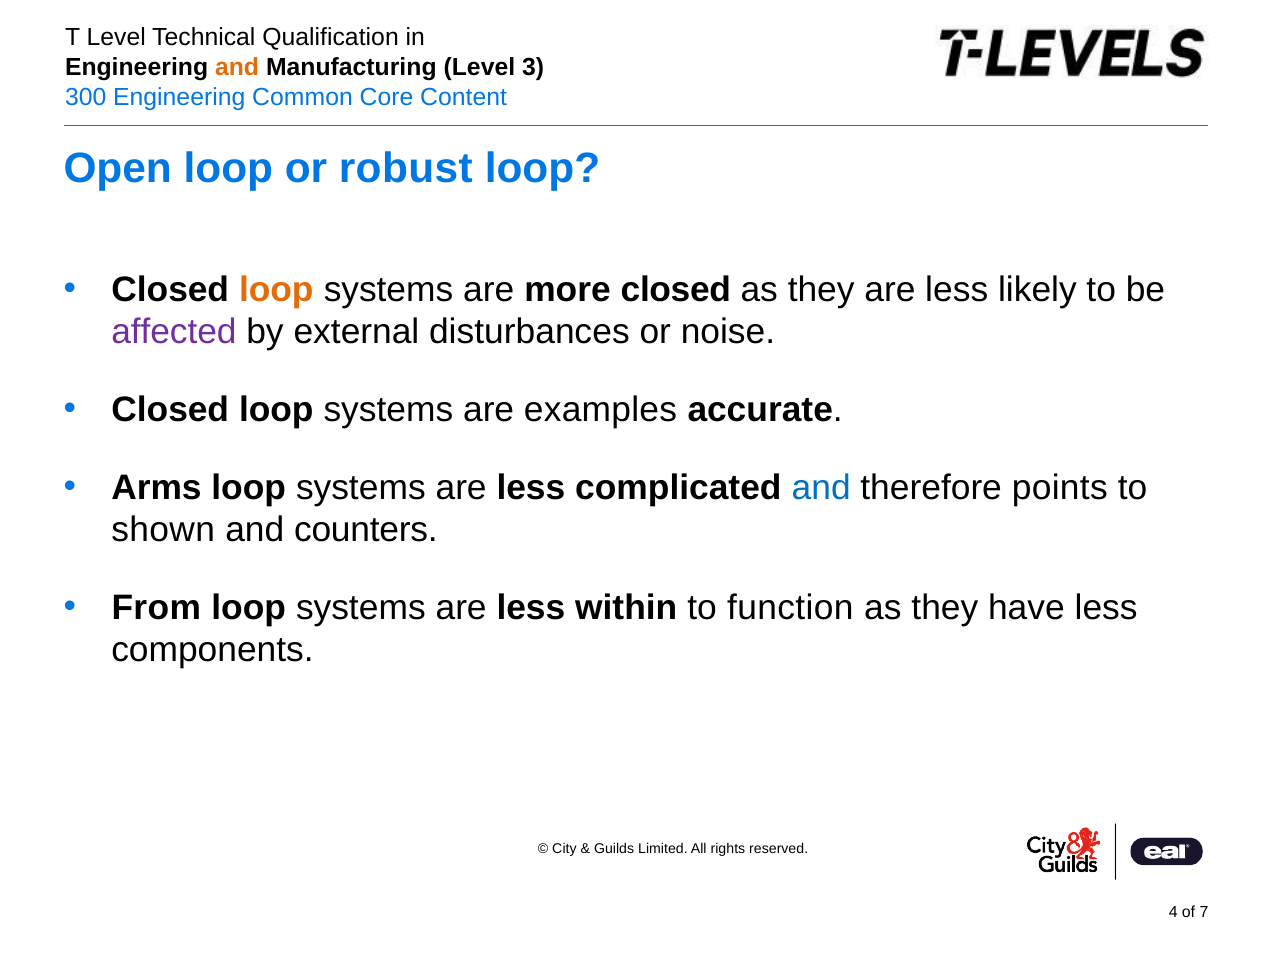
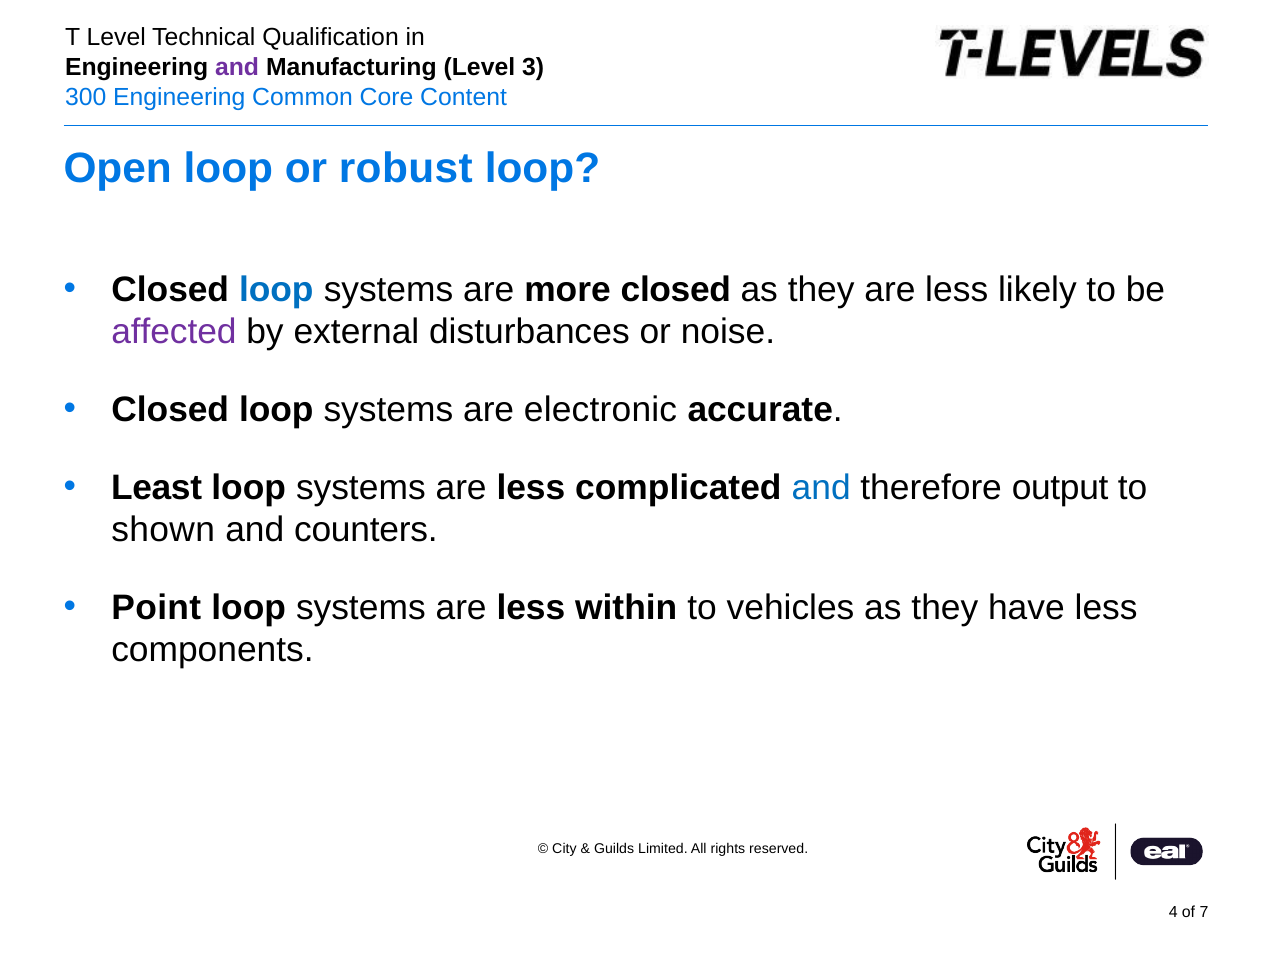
and at (237, 67) colour: orange -> purple
loop at (276, 289) colour: orange -> blue
examples: examples -> electronic
Arms: Arms -> Least
points: points -> output
From: From -> Point
function: function -> vehicles
